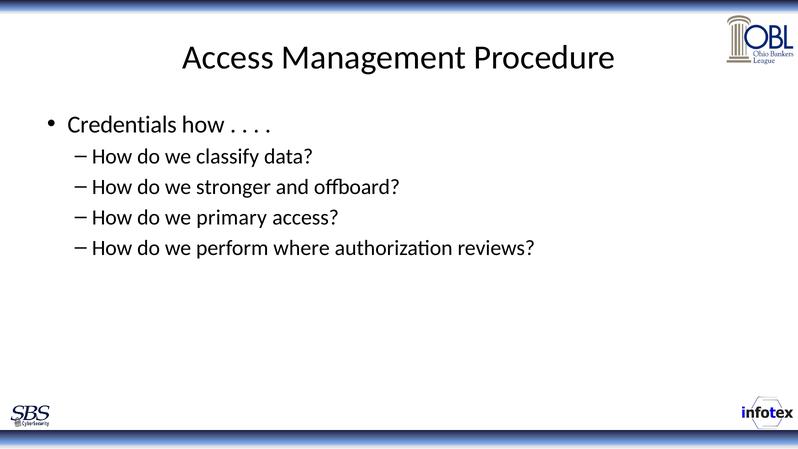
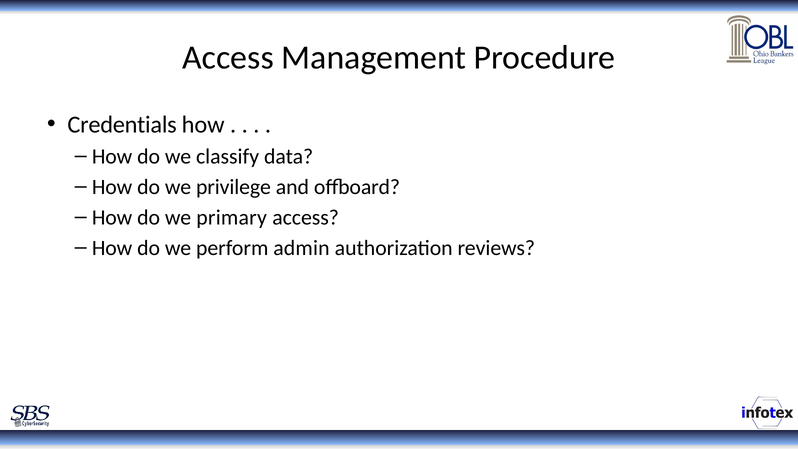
stronger: stronger -> privilege
where: where -> admin
